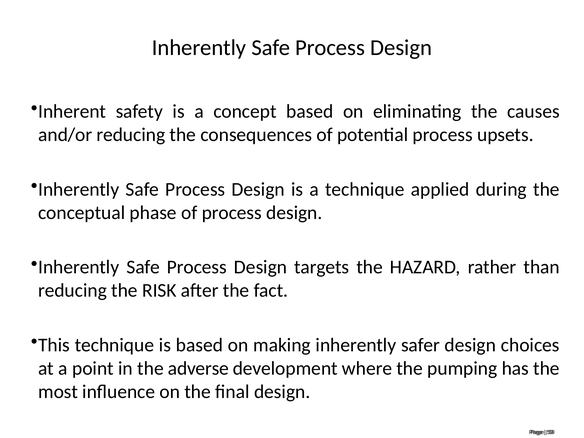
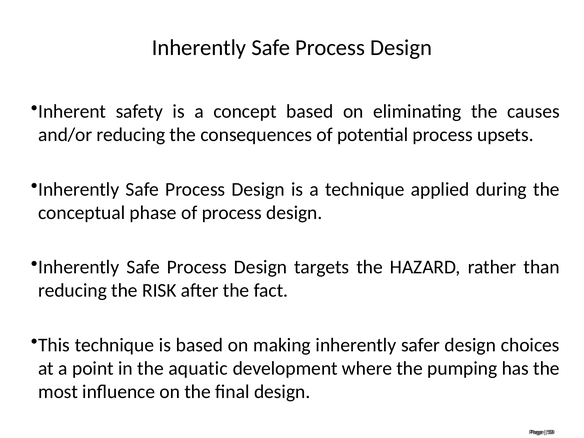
adverse: adverse -> aquatic
